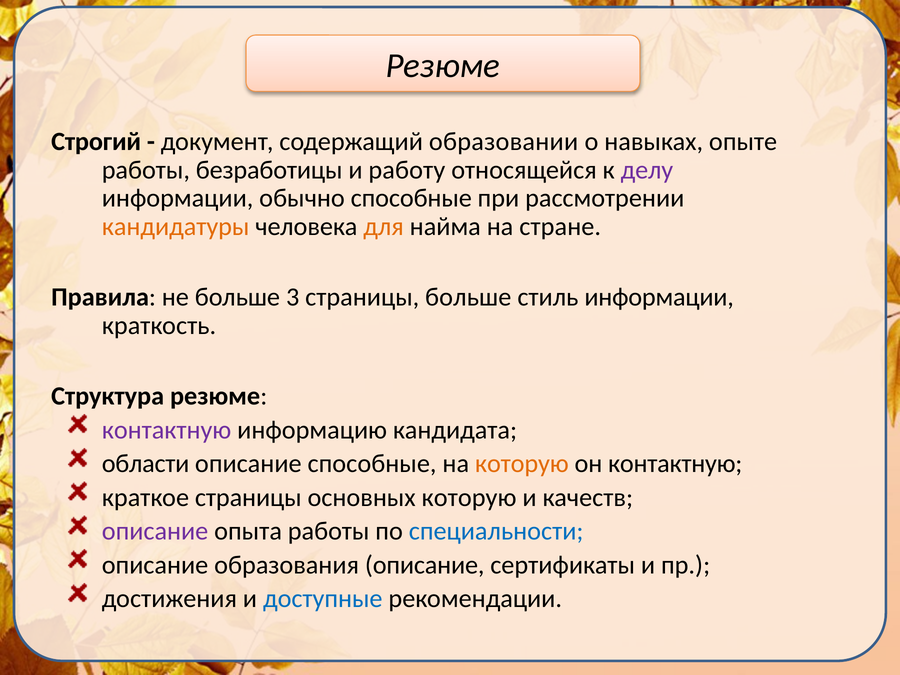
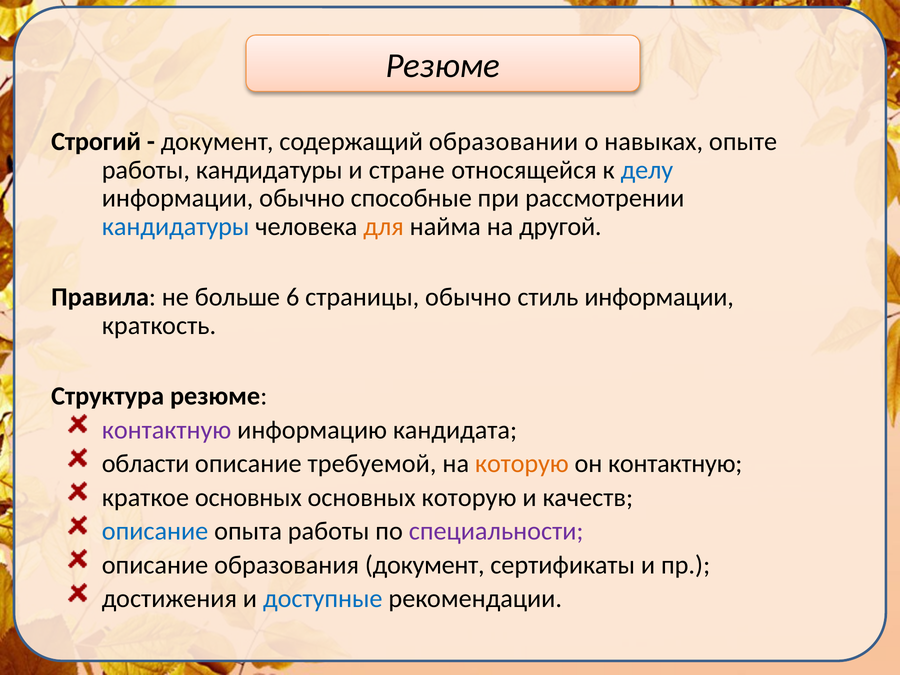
работы безработицы: безработицы -> кандидатуры
работу: работу -> стране
делу colour: purple -> blue
кандидатуры at (176, 227) colour: orange -> blue
стране: стране -> другой
3: 3 -> 6
страницы больше: больше -> обычно
описание способные: способные -> требуемой
краткое страницы: страницы -> основных
описание at (155, 531) colour: purple -> blue
специальности colour: blue -> purple
образования описание: описание -> документ
